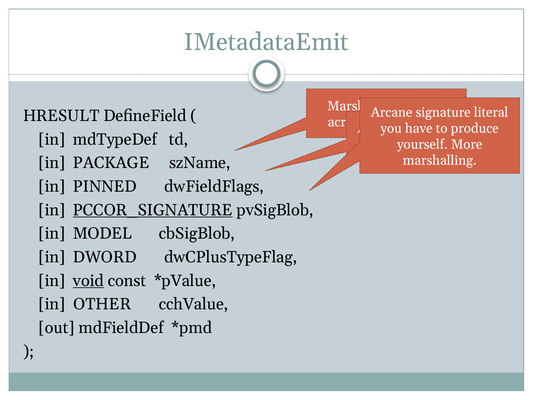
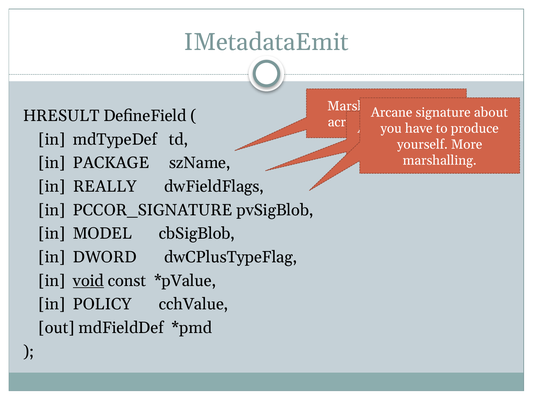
literal at (491, 112): literal -> about
PINNED: PINNED -> REALLY
PCCOR_SIGNATURE underline: present -> none
OTHER: OTHER -> POLICY
